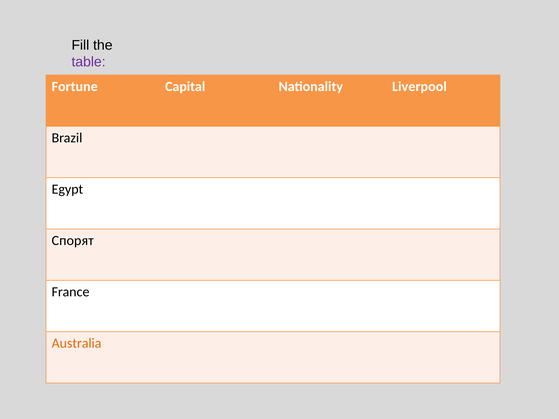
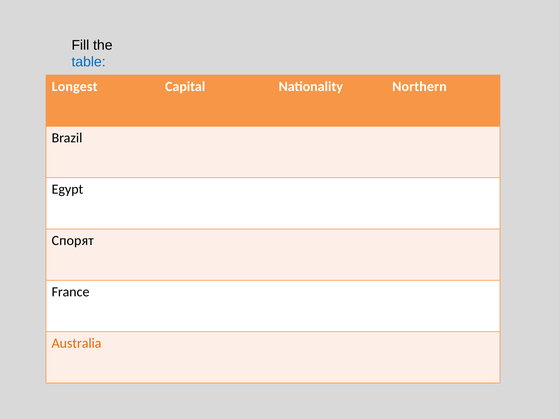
table colour: purple -> blue
Fortune: Fortune -> Longest
Liverpool: Liverpool -> Northern
